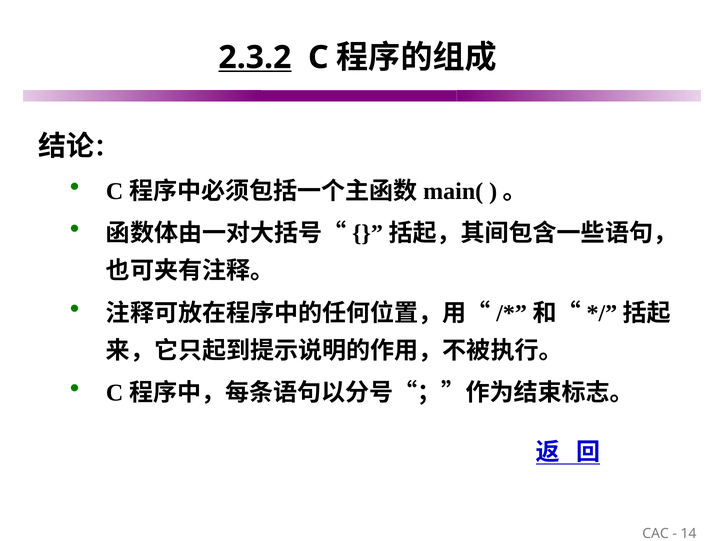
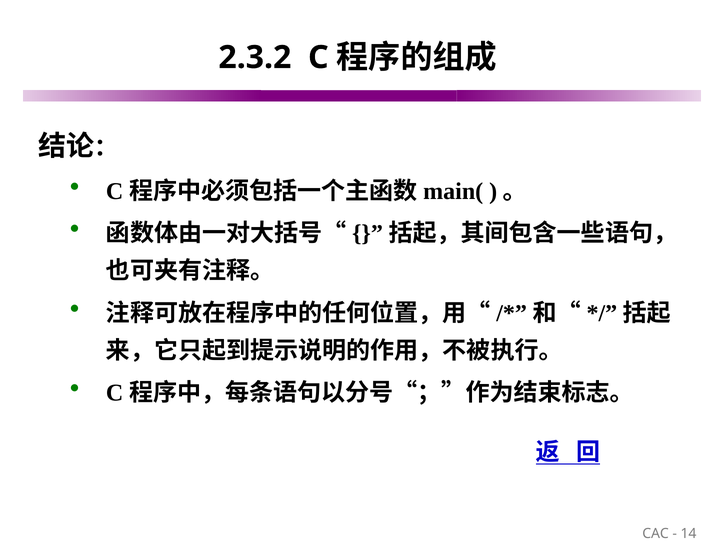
2.3.2 underline: present -> none
